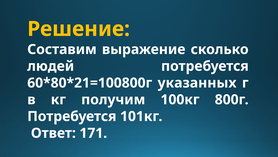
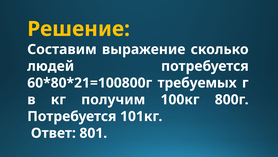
указанных: указанных -> требуемых
171: 171 -> 801
